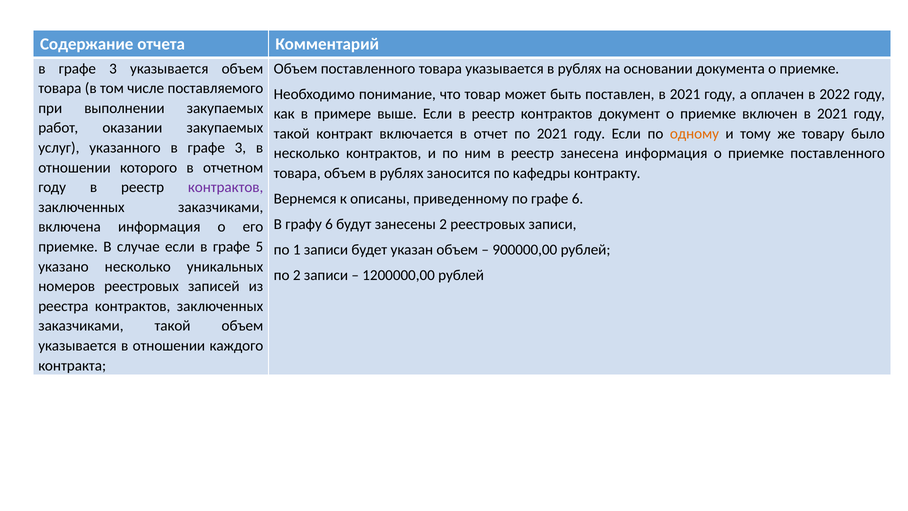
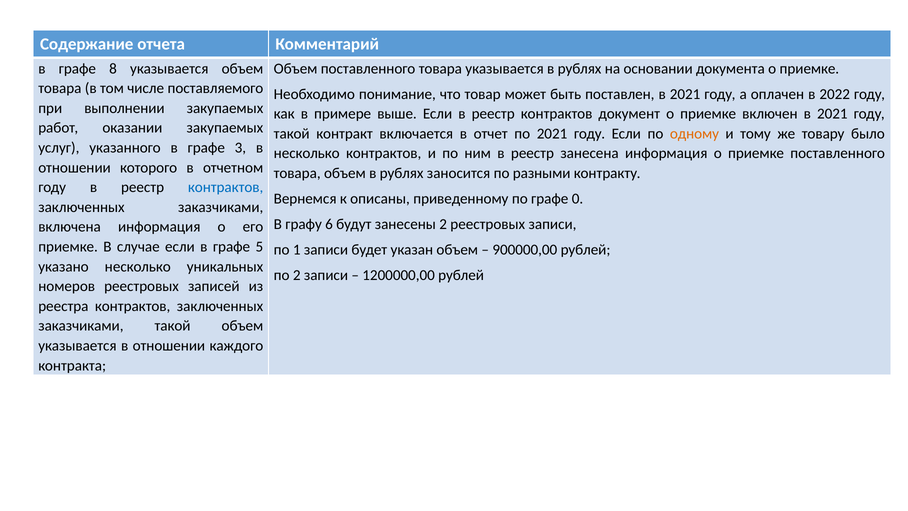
3 at (113, 69): 3 -> 8
кафедры: кафедры -> разными
контрактов at (226, 187) colour: purple -> blue
графе 6: 6 -> 0
